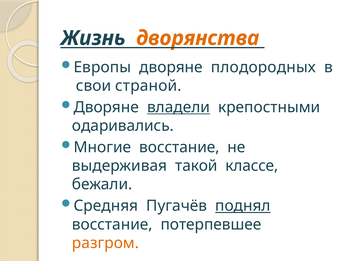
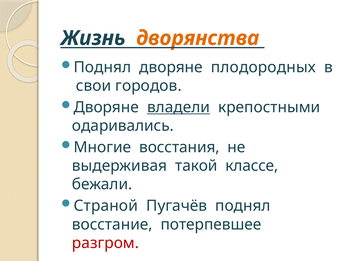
Европы at (102, 67): Европы -> Поднял
страной: страной -> городов
Многие восстание: восстание -> восстания
Средняя: Средняя -> Страной
поднял at (243, 206) underline: present -> none
разгром colour: orange -> red
